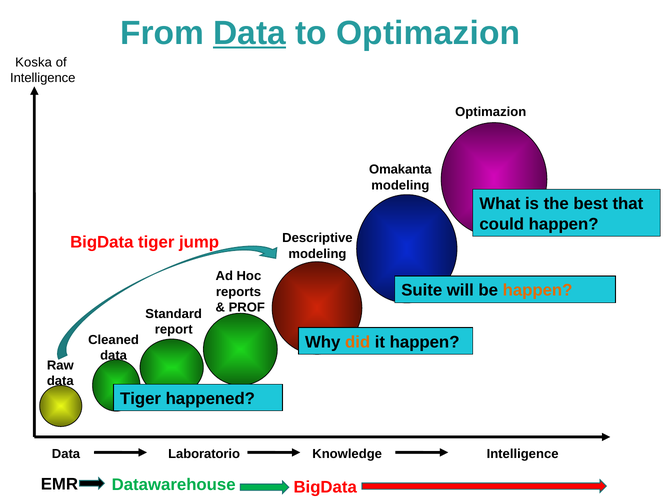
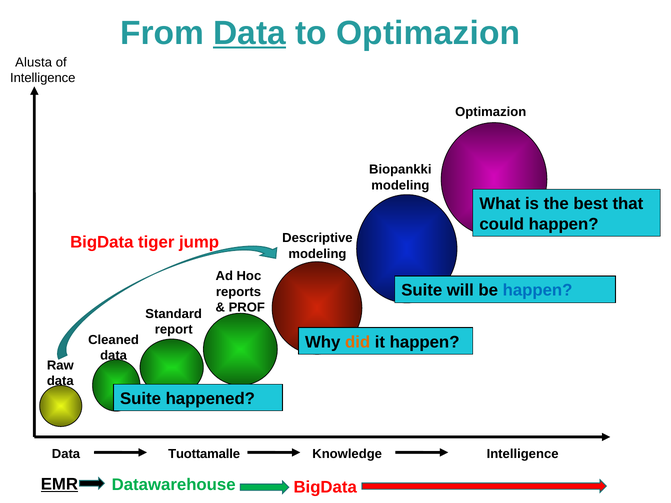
Koska: Koska -> Alusta
Omakanta: Omakanta -> Biopankki
happen at (538, 291) colour: orange -> blue
Tiger at (141, 399): Tiger -> Suite
Laboratorio: Laboratorio -> Tuottamalle
EMR underline: none -> present
